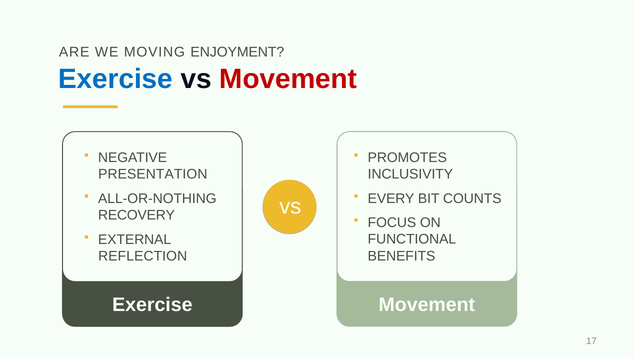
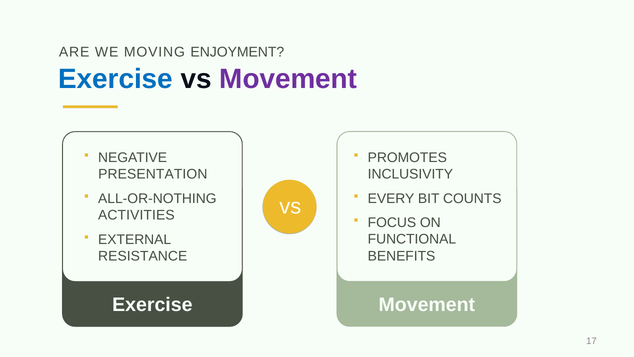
Movement at (288, 79) colour: red -> purple
RECOVERY: RECOVERY -> ACTIVITIES
REFLECTION: REFLECTION -> RESISTANCE
